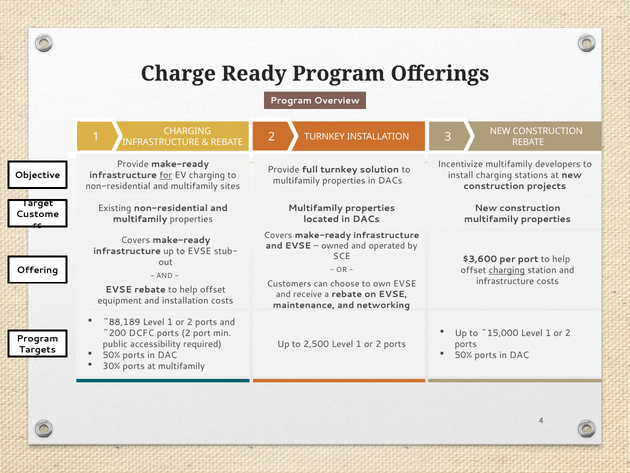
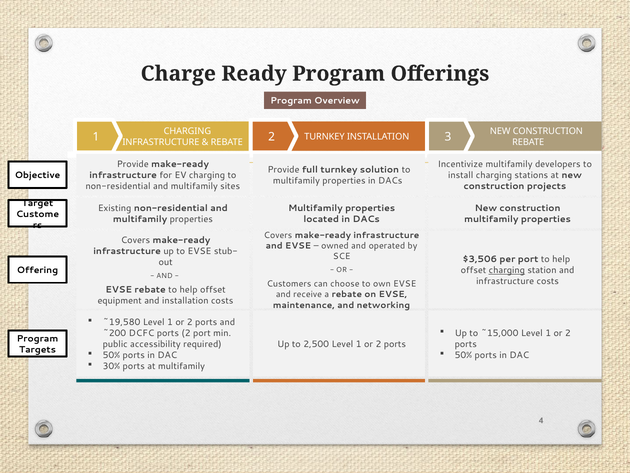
for underline: present -> none
$3,600: $3,600 -> $3,506
~88,189: ~88,189 -> ~19,580
